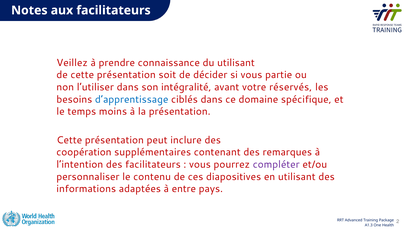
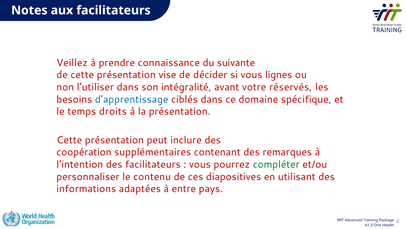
du utilisant: utilisant -> suivante
soit: soit -> vise
partie: partie -> lignes
moins: moins -> droits
compléter colour: purple -> green
